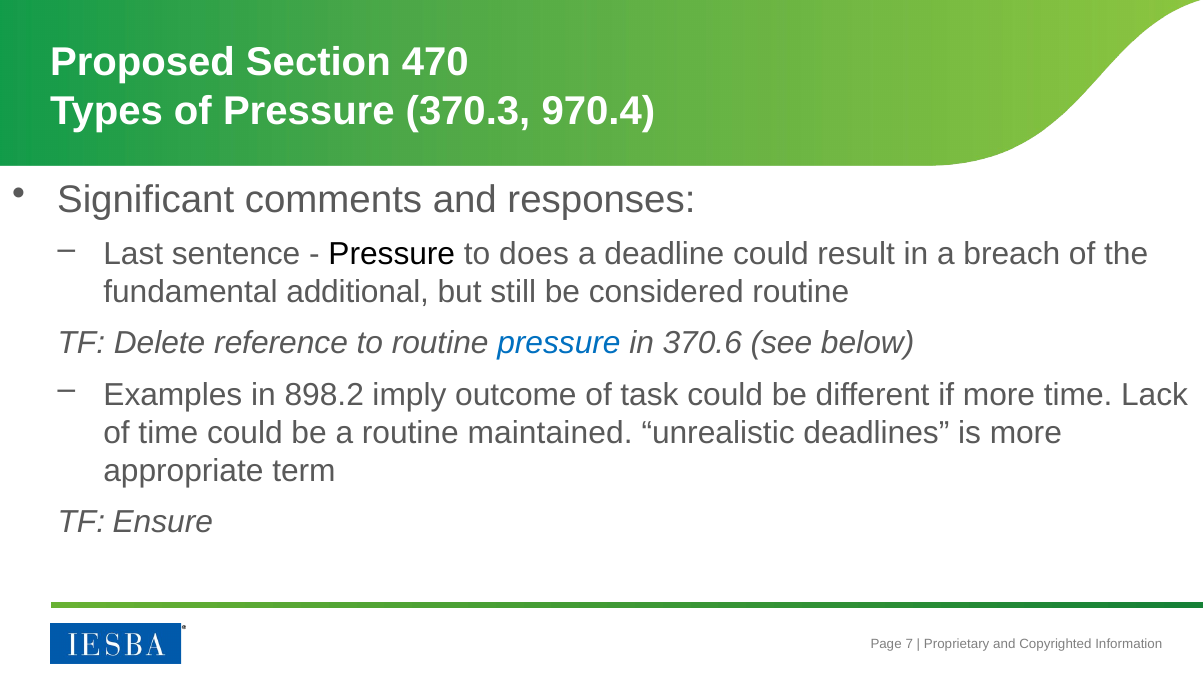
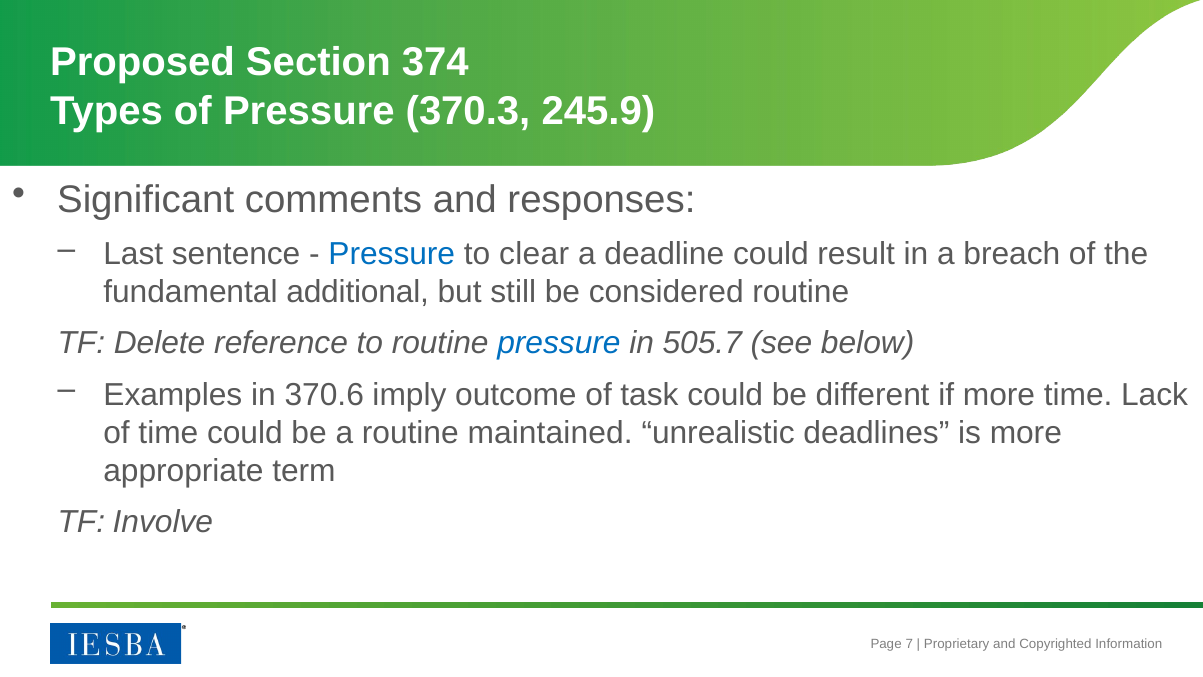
470: 470 -> 374
970.4: 970.4 -> 245.9
Pressure at (392, 254) colour: black -> blue
does: does -> clear
370.6: 370.6 -> 505.7
898.2: 898.2 -> 370.6
Ensure: Ensure -> Involve
